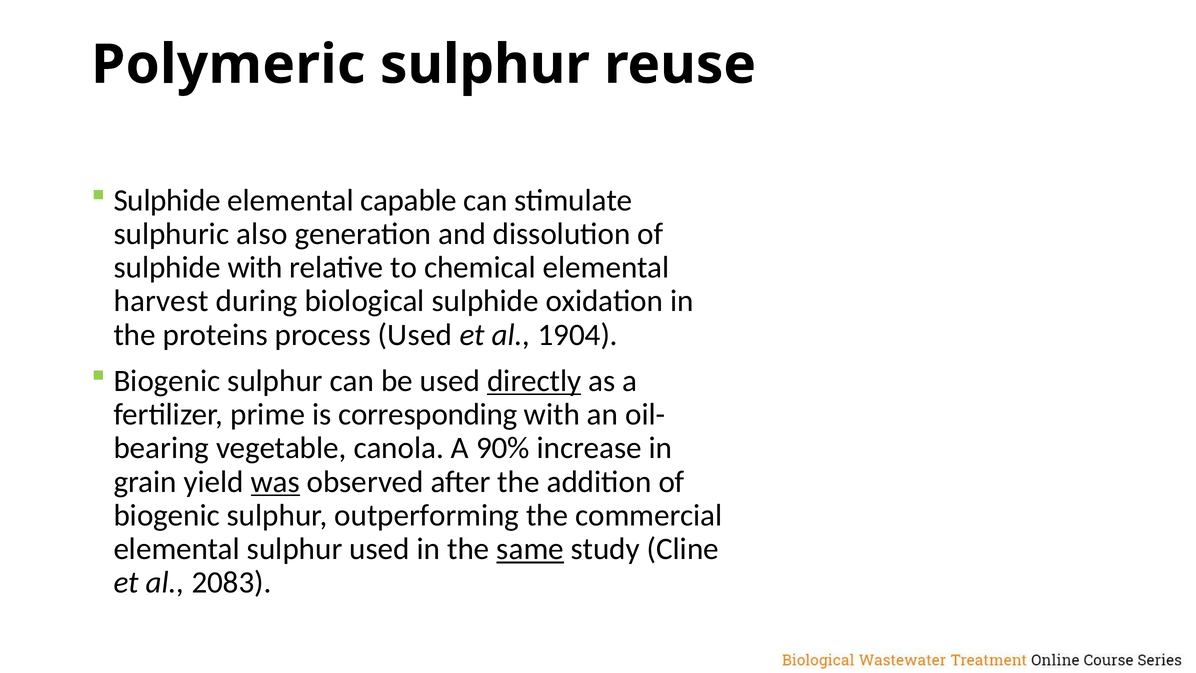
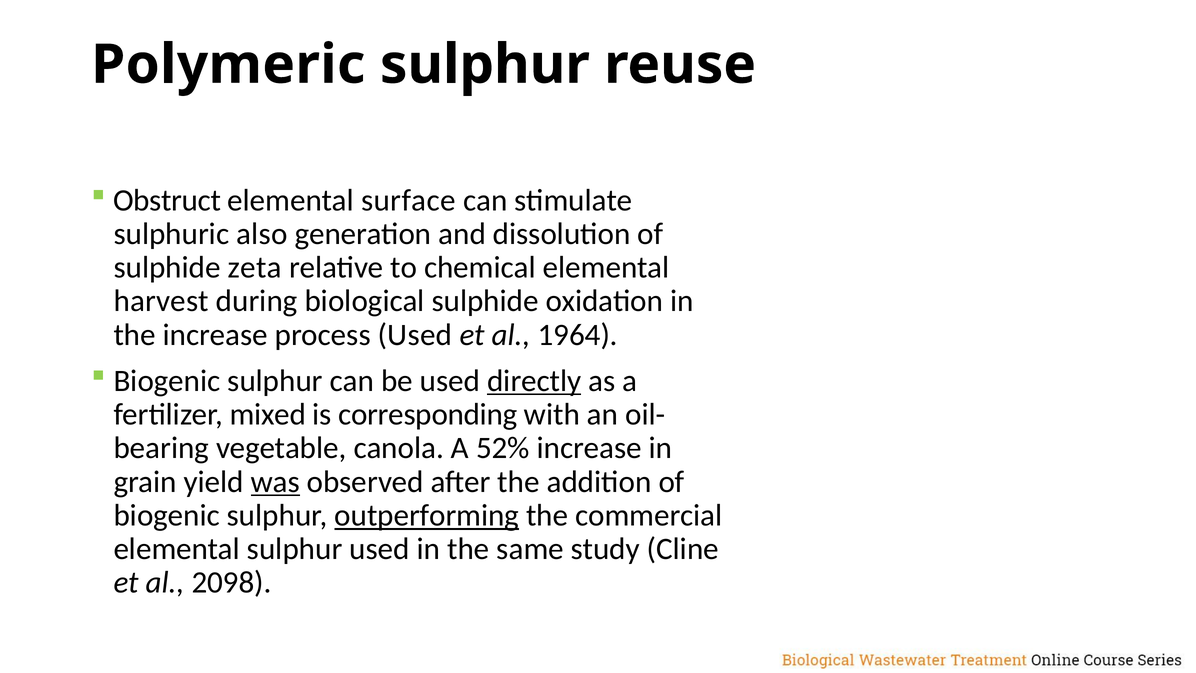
Sulphide at (167, 200): Sulphide -> Obstruct
capable: capable -> surface
sulphide with: with -> zeta
the proteins: proteins -> increase
1904: 1904 -> 1964
prime: prime -> mixed
90%: 90% -> 52%
outperforming underline: none -> present
same underline: present -> none
2083: 2083 -> 2098
